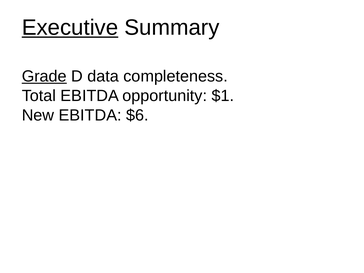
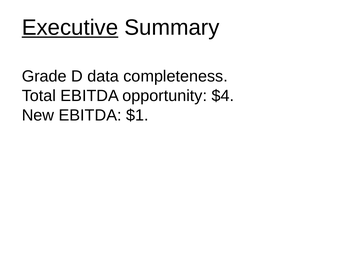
Grade underline: present -> none
$1: $1 -> $4
$6: $6 -> $1
